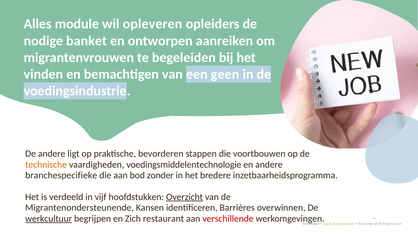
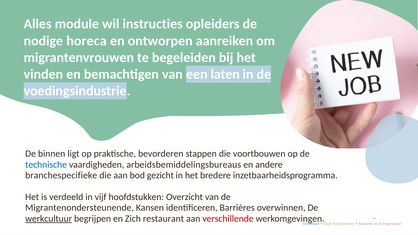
opleveren: opleveren -> instructies
banket: banket -> horeca
geen: geen -> laten
De andere: andere -> binnen
technische colour: orange -> blue
voedingsmiddelentechnologie: voedingsmiddelentechnologie -> arbeidsbemiddelingsbureaus
zonder: zonder -> gezicht
Overzicht underline: present -> none
